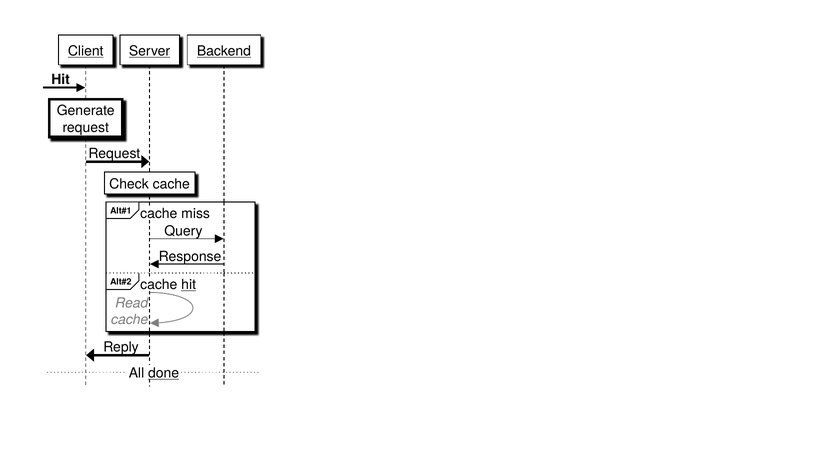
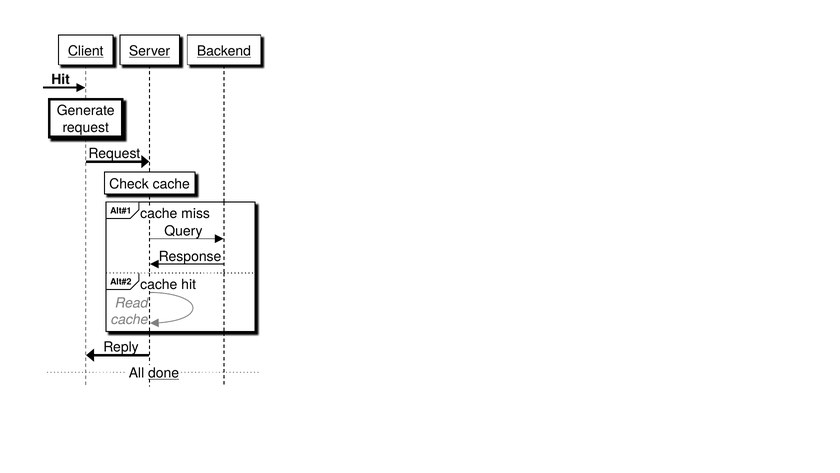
hit at (189, 284) underline: present -> none
